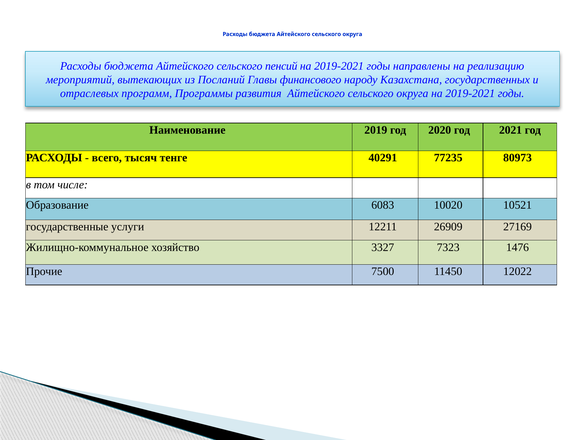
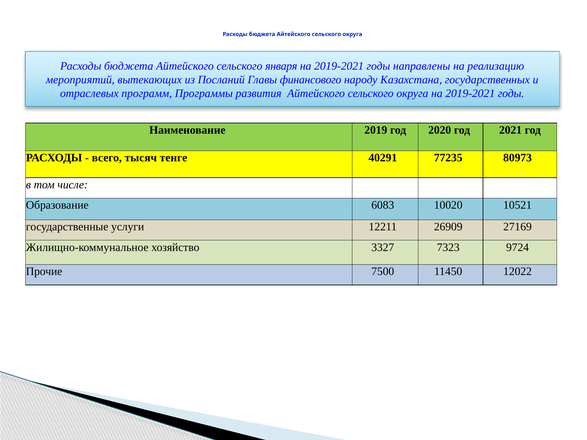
пенсий: пенсий -> января
1476: 1476 -> 9724
